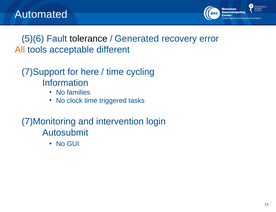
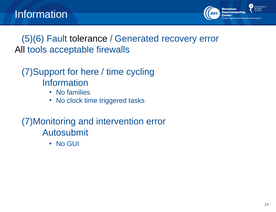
Automated at (41, 14): Automated -> Information
All colour: orange -> black
different: different -> firewalls
intervention login: login -> error
